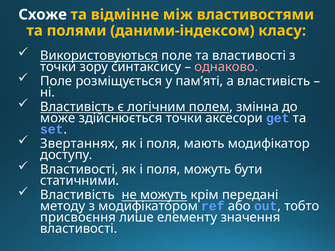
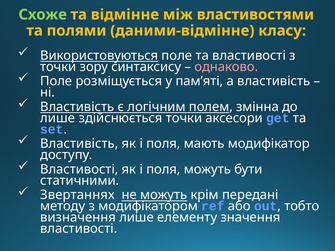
Схоже colour: white -> light green
даними-індексом: даними-індексом -> даними-відмінне
може at (58, 118): може -> лише
Звертаннях at (79, 144): Звертаннях -> Властивість
Властивість at (77, 195): Властивість -> Звертаннях
присвоєння: присвоєння -> визначення
